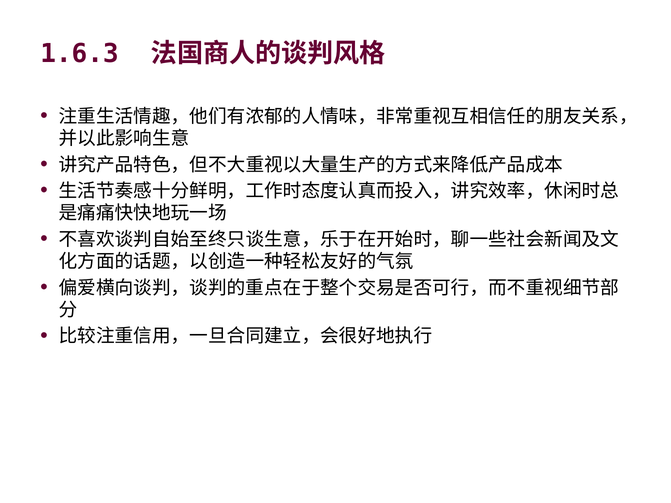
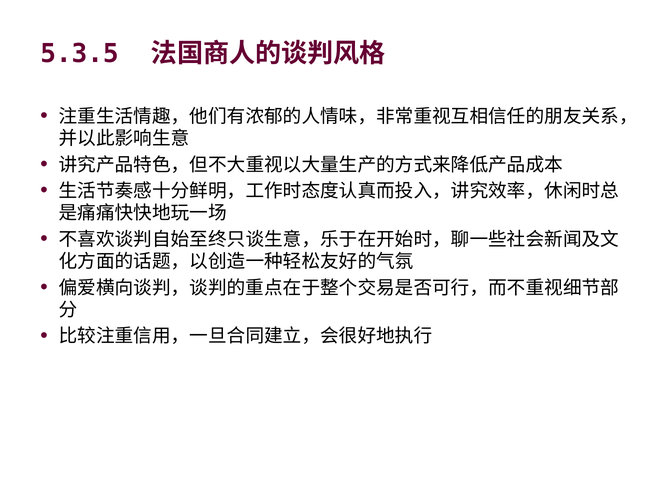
1.6.3: 1.6.3 -> 5.3.5
